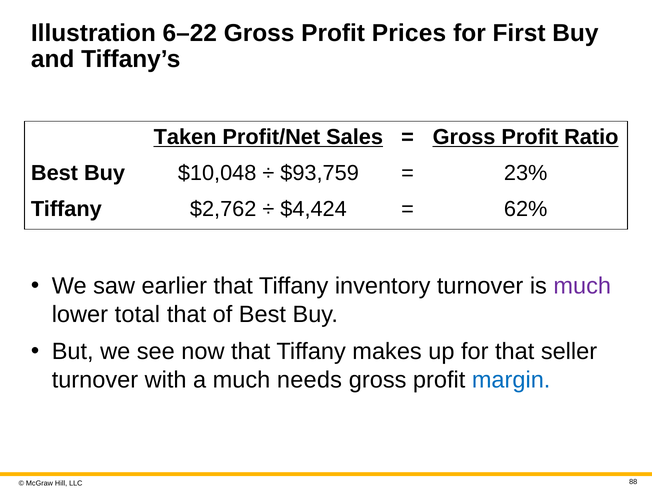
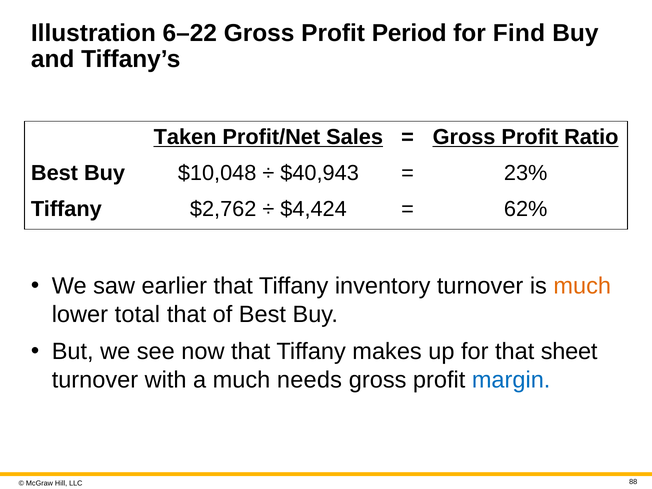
Prices: Prices -> Period
First: First -> Find
$93,759: $93,759 -> $40,943
much at (582, 286) colour: purple -> orange
seller: seller -> sheet
